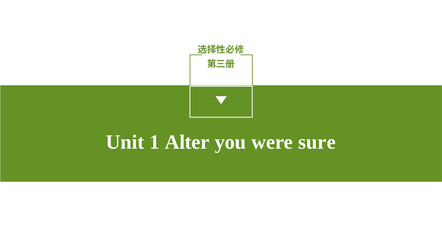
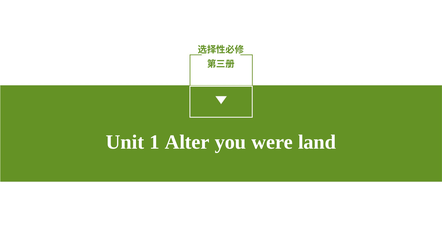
sure: sure -> land
